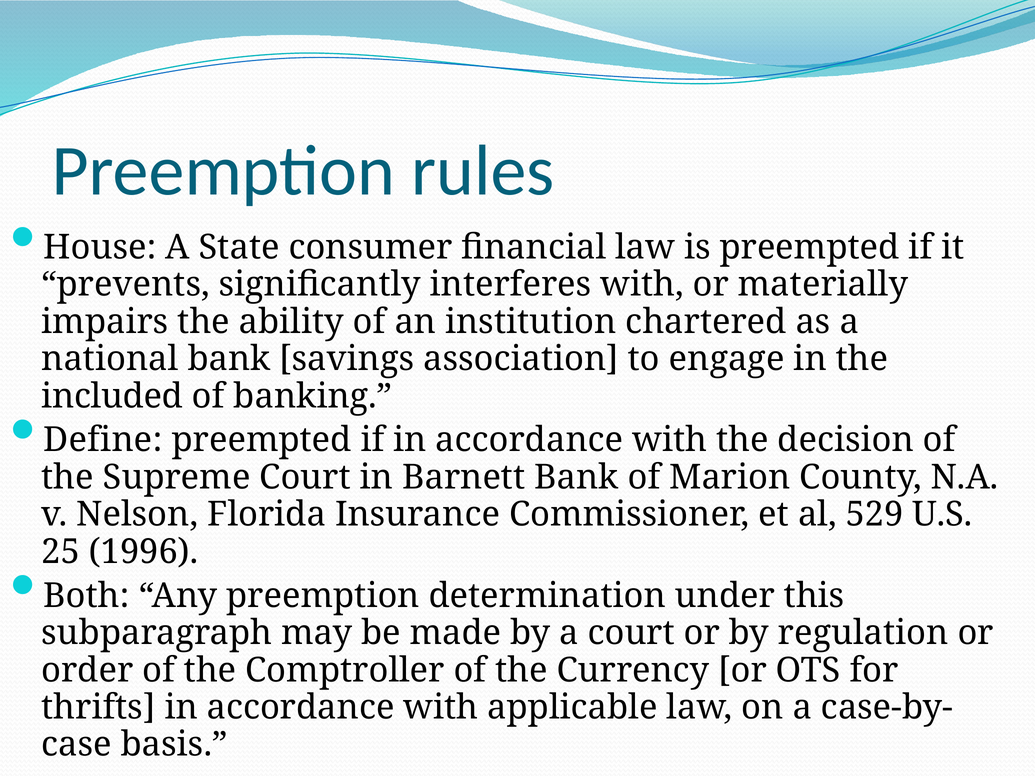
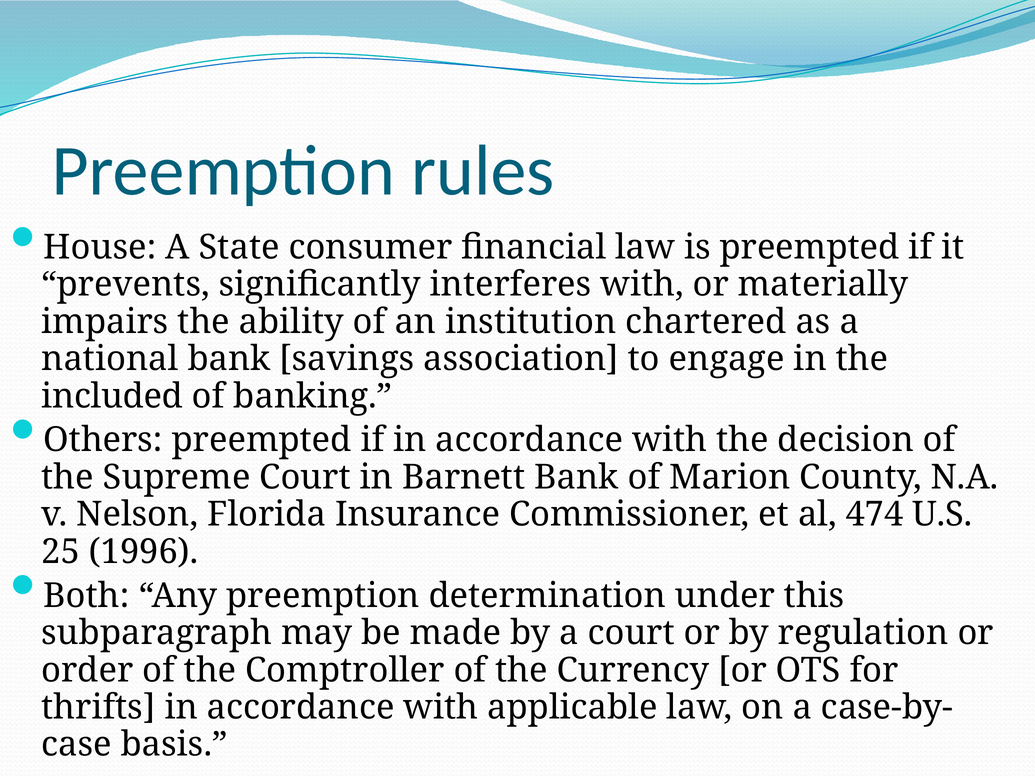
Define: Define -> Others
529: 529 -> 474
